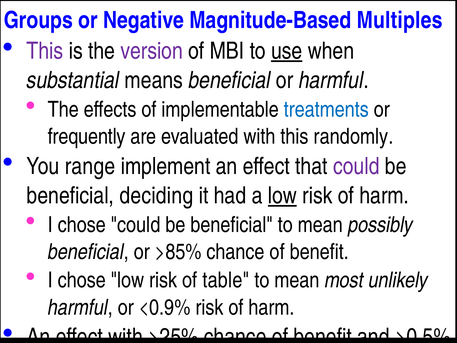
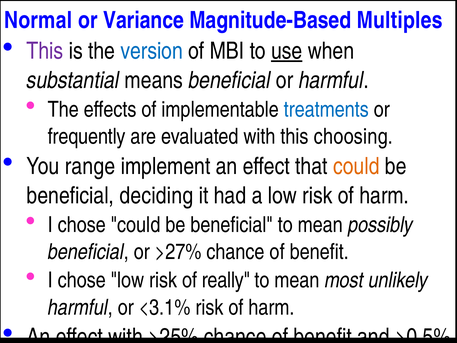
Groups: Groups -> Normal
Negative: Negative -> Variance
version at (152, 51) colour: purple -> blue
randomly: randomly -> choosing
could at (356, 166) colour: purple -> orange
low at (282, 196) underline: present -> none
>85%: >85% -> >27%
table: table -> really
<0.9%: <0.9% -> <3.1%
